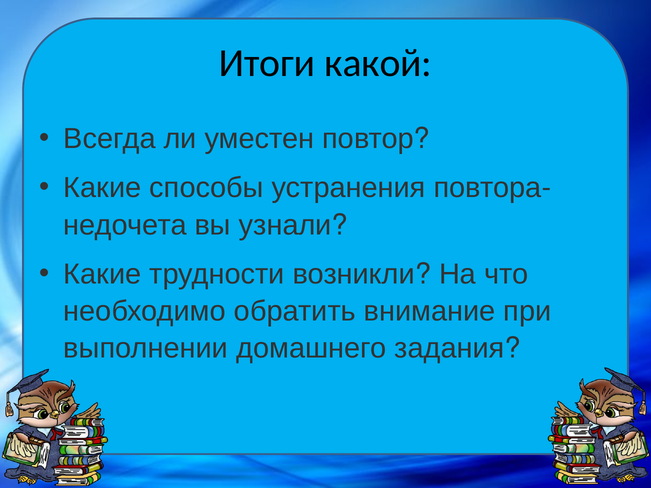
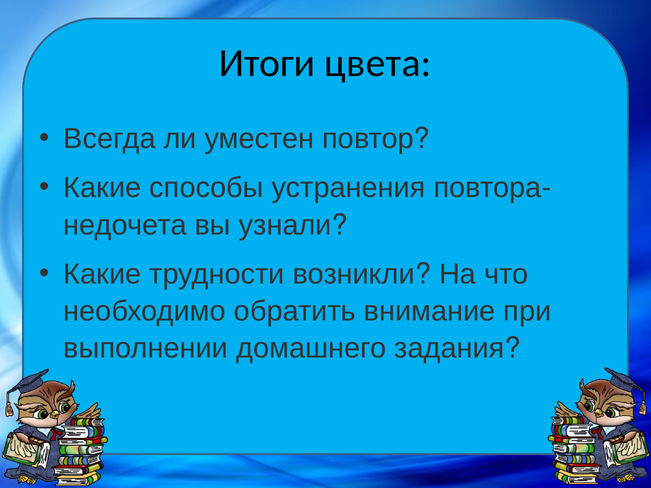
какой: какой -> цвета
